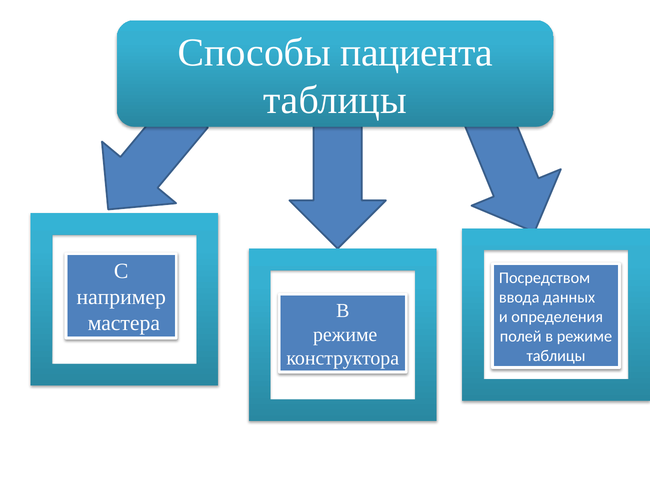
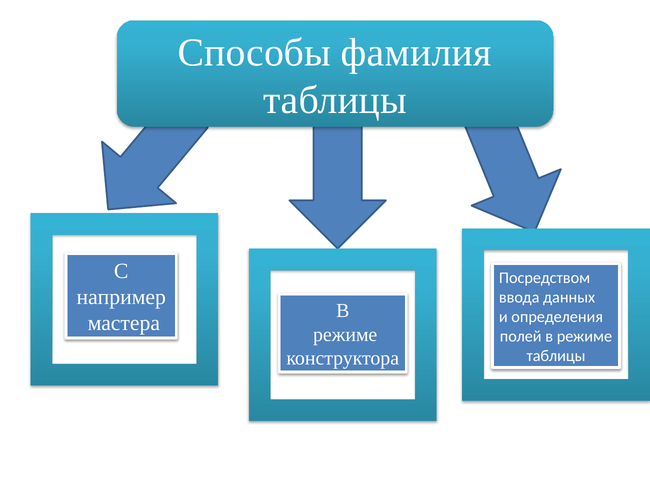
пациента: пациента -> фамилия
